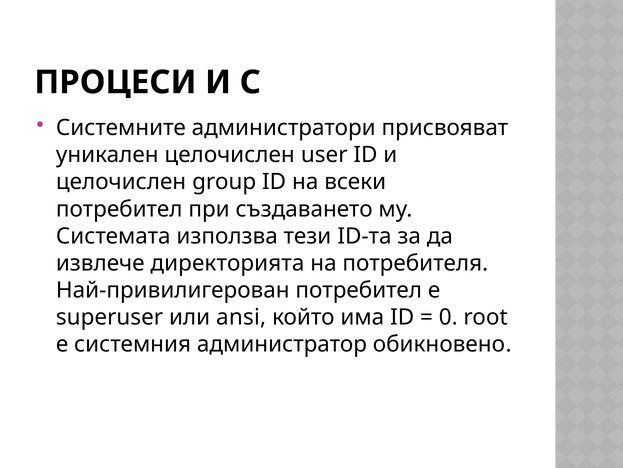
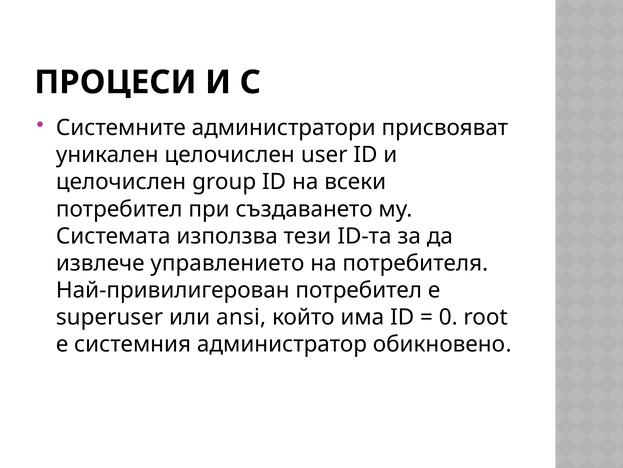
директорията: директорията -> управлението
